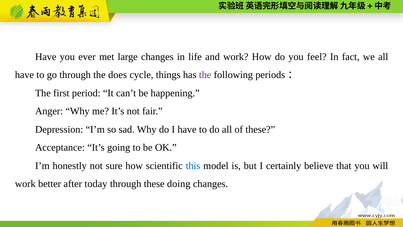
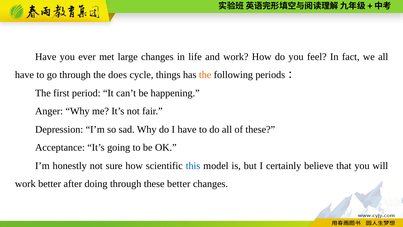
the at (205, 75) colour: purple -> orange
today: today -> doing
these doing: doing -> better
